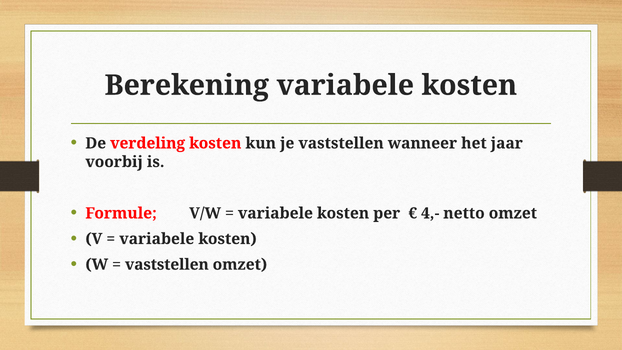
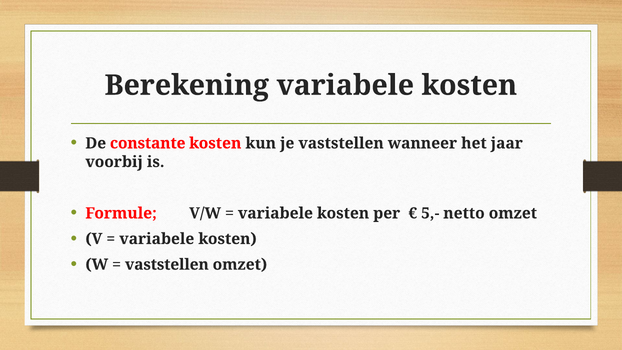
verdeling: verdeling -> constante
4,-: 4,- -> 5,-
